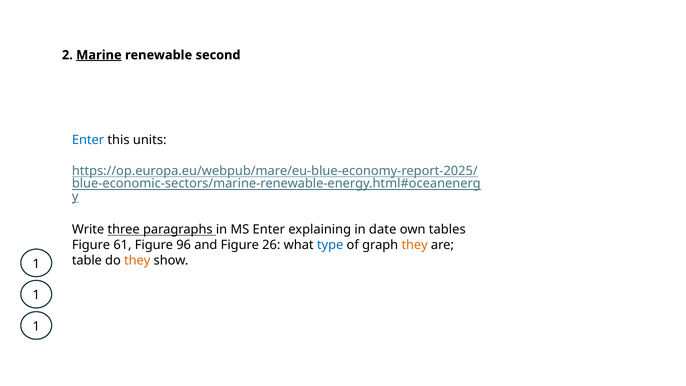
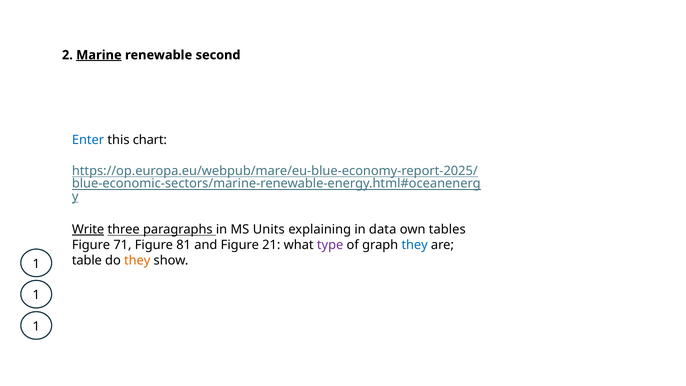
units: units -> chart
Write underline: none -> present
MS Enter: Enter -> Units
date: date -> data
61: 61 -> 71
96: 96 -> 81
26: 26 -> 21
type colour: blue -> purple
they at (415, 245) colour: orange -> blue
